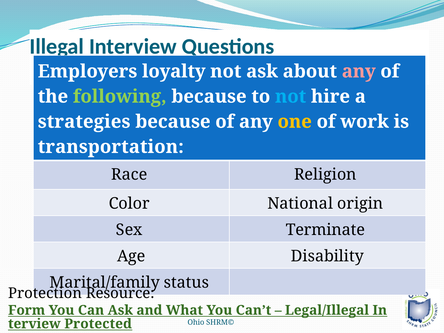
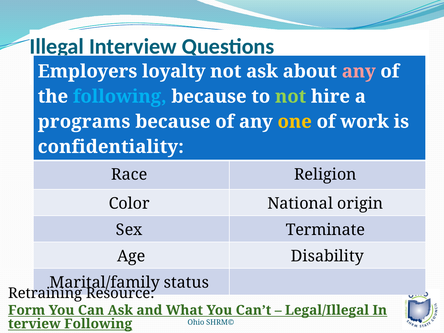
following at (120, 97) colour: light green -> light blue
not at (291, 97) colour: light blue -> light green
strategies: strategies -> programs
transportation: transportation -> confidentiality
Protection: Protection -> Retraining
Protected at (98, 324): Protected -> Following
